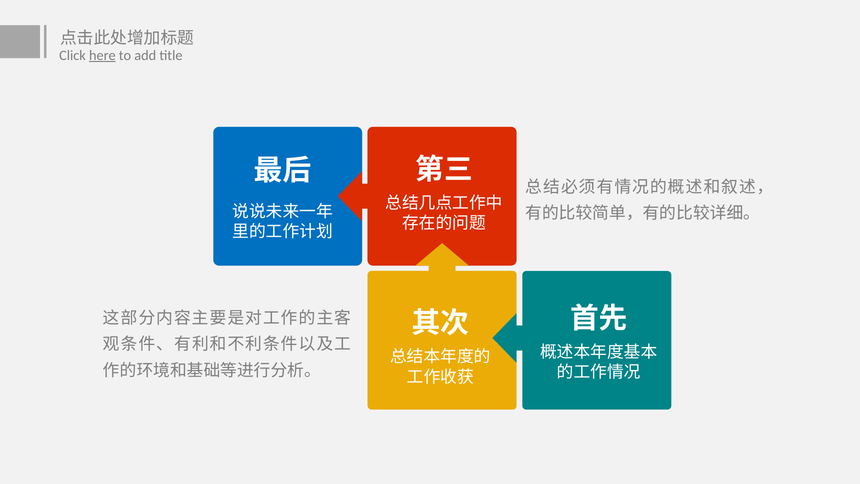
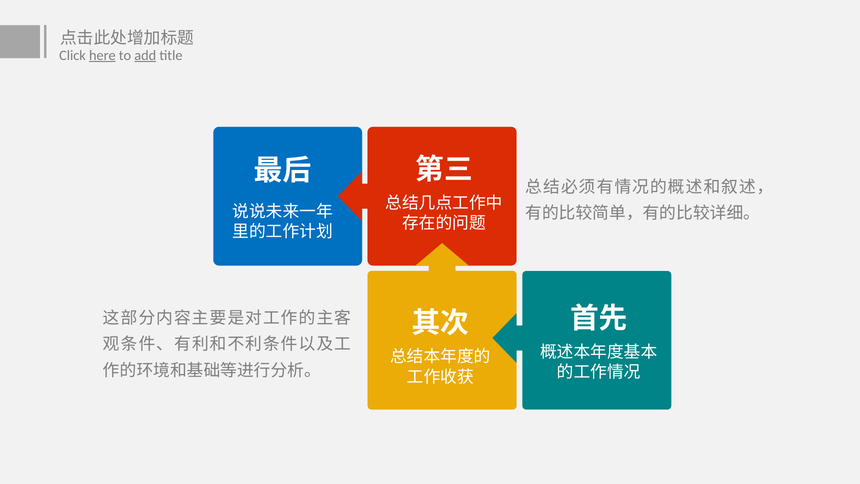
add underline: none -> present
